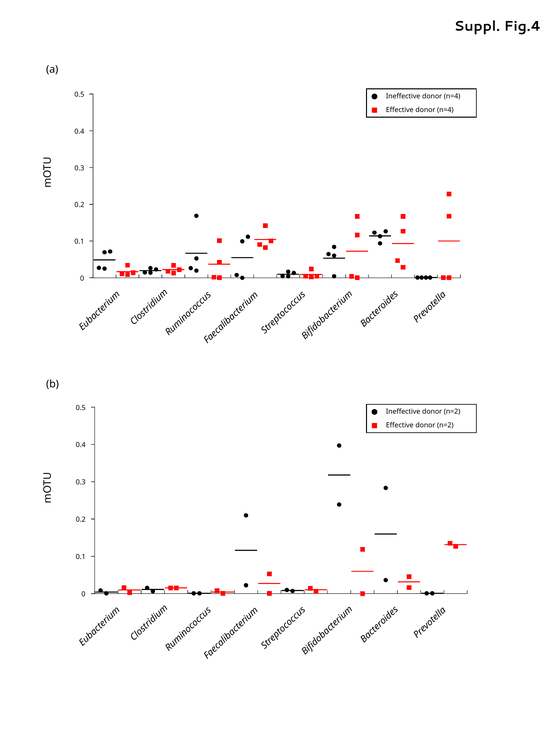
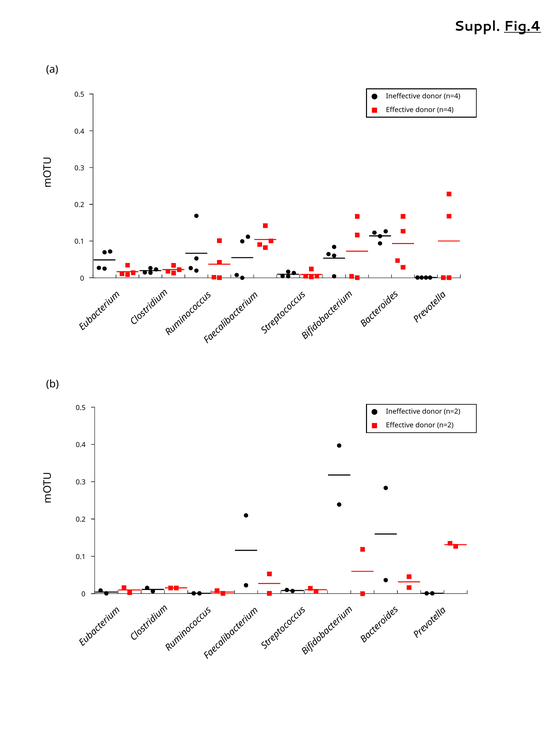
Fig.4 underline: none -> present
